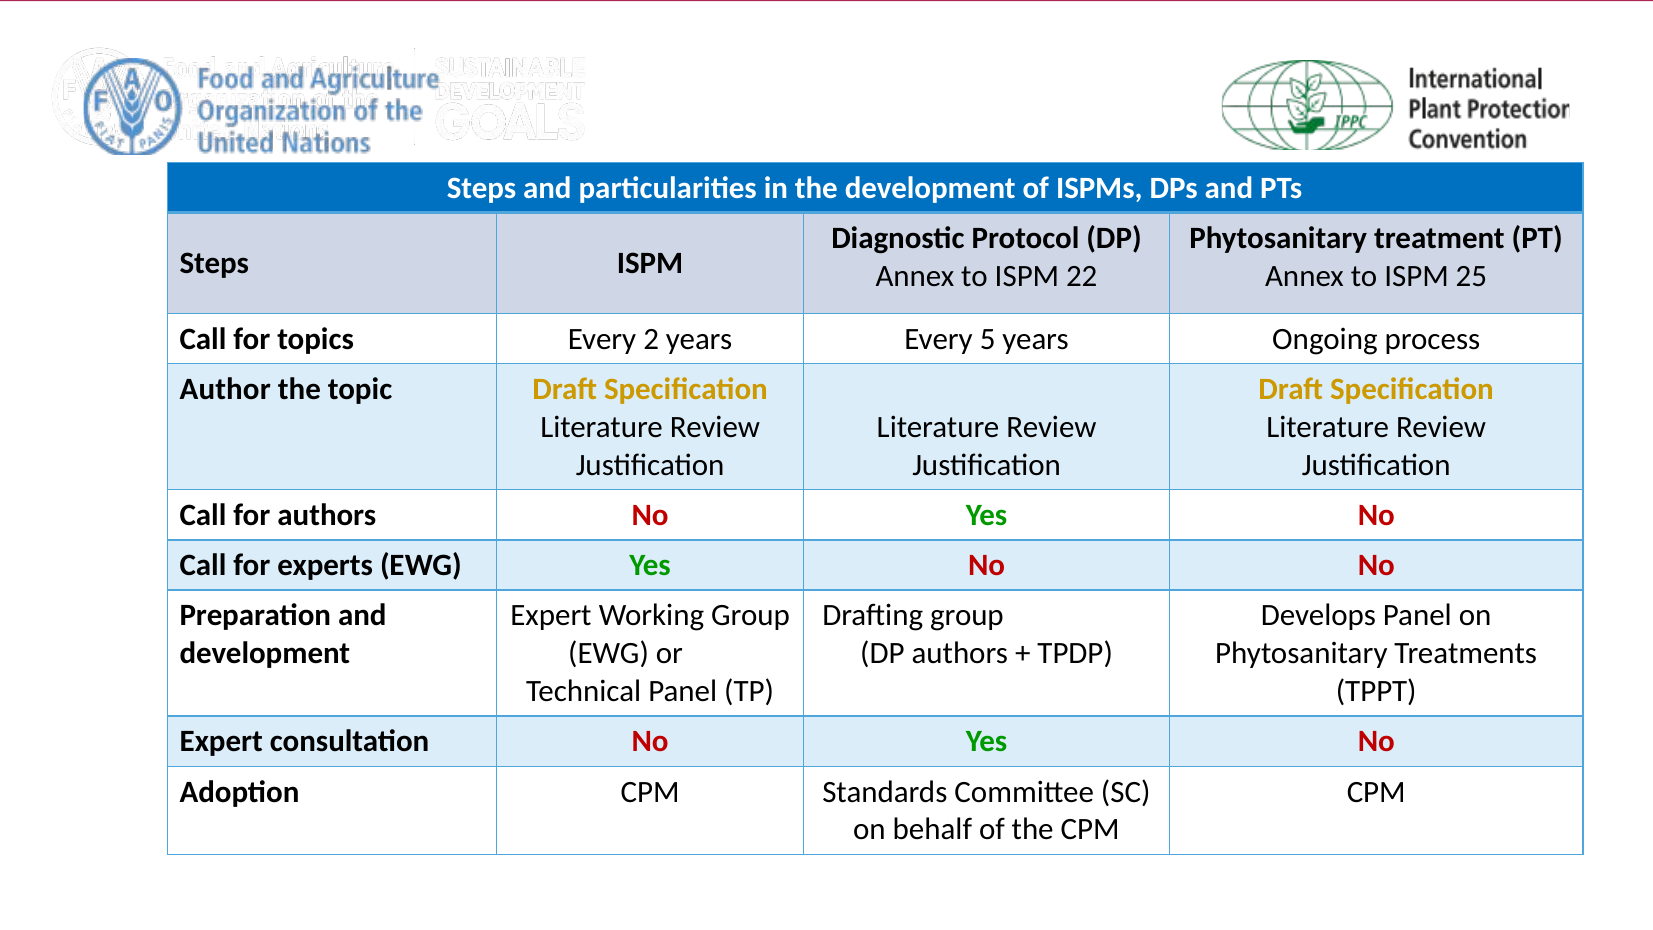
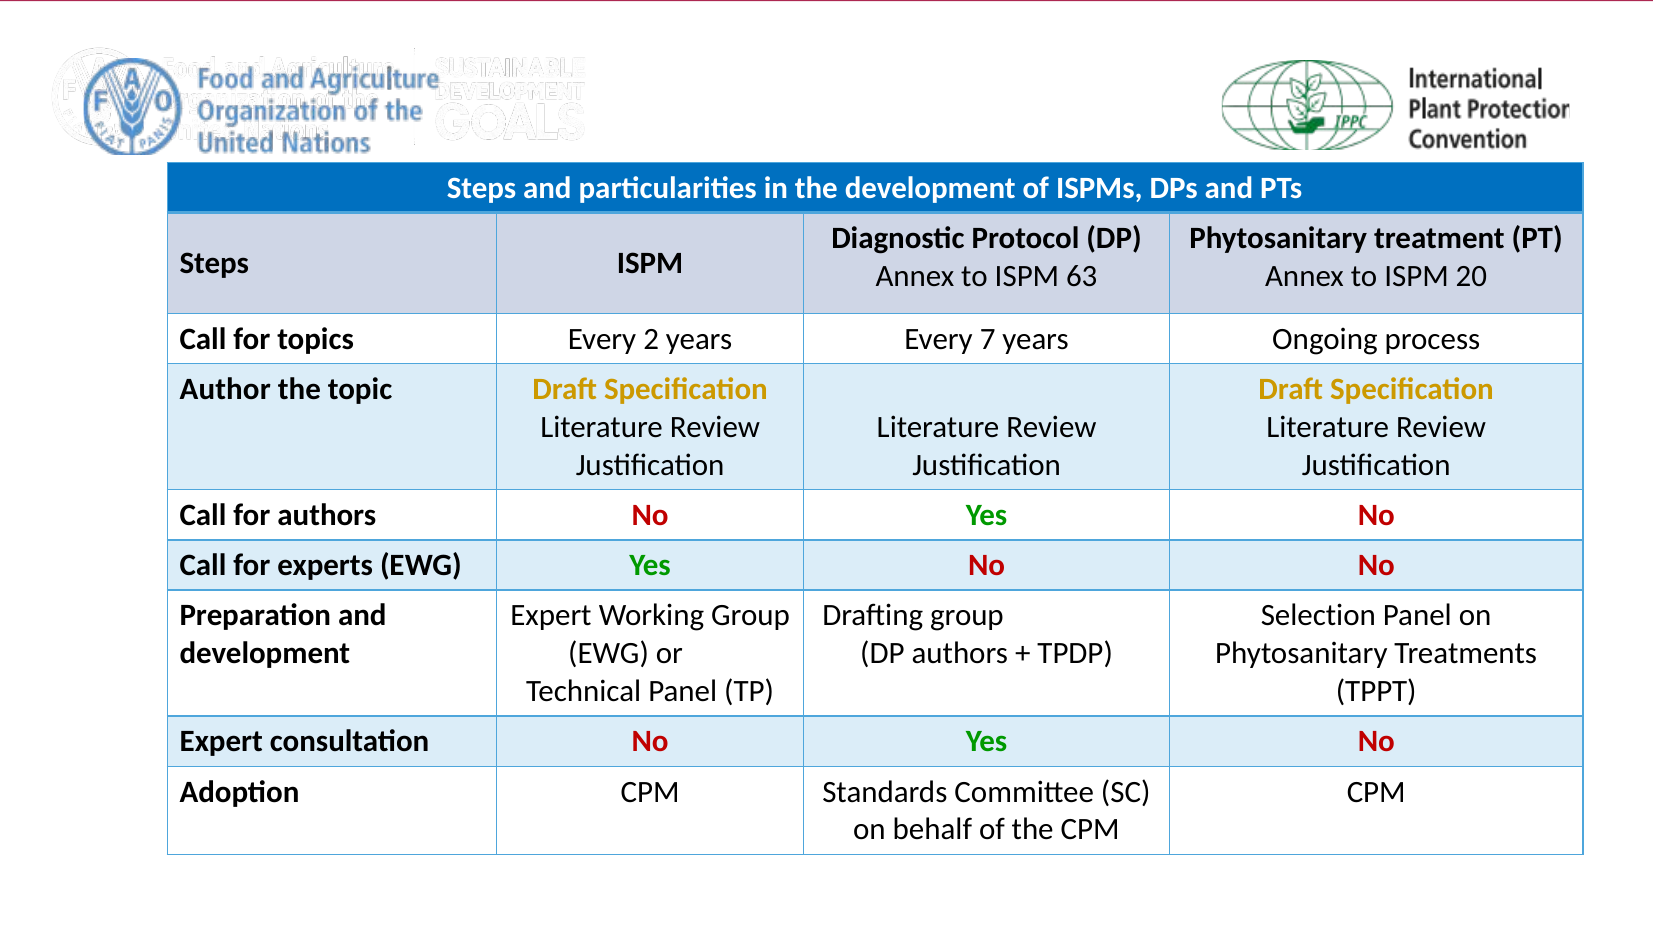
22: 22 -> 63
25: 25 -> 20
5: 5 -> 7
Develops: Develops -> Selection
